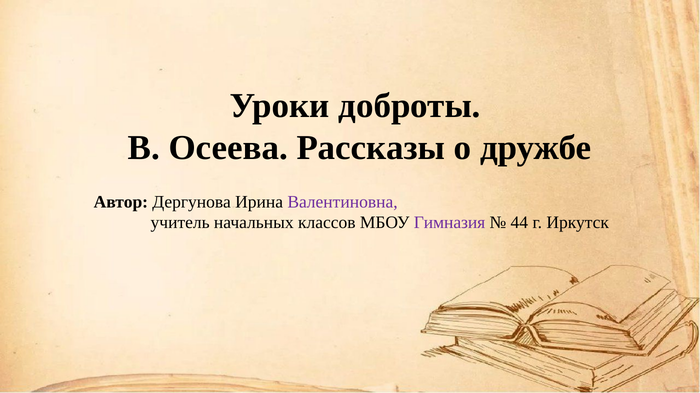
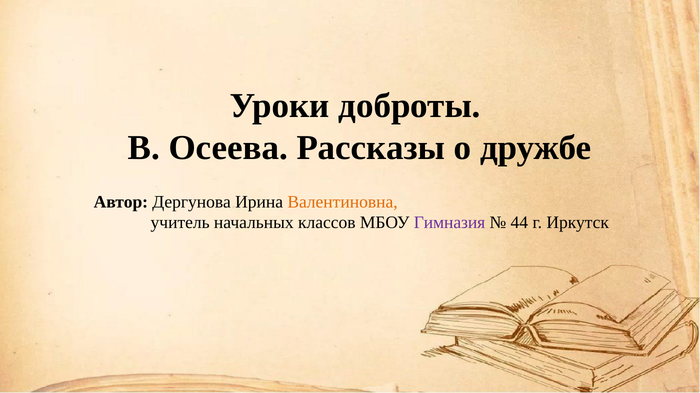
Валентиновна colour: purple -> orange
